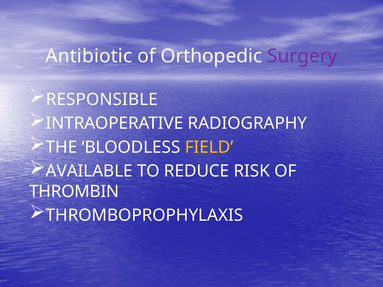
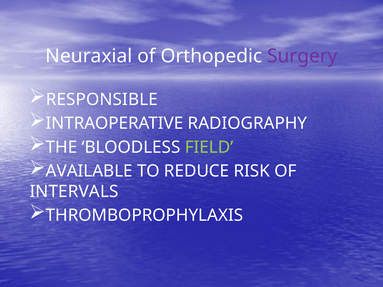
Antibiotic: Antibiotic -> Neuraxial
FIELD colour: yellow -> light green
THROMBIN: THROMBIN -> INTERVALS
